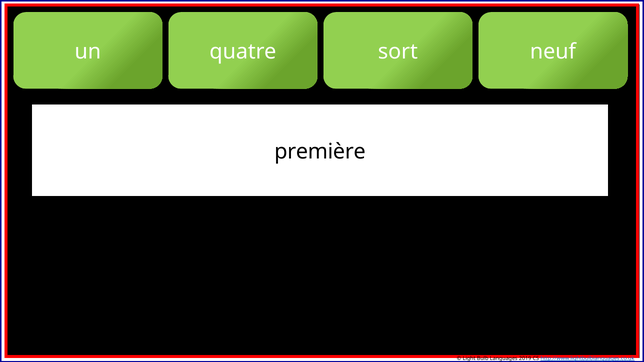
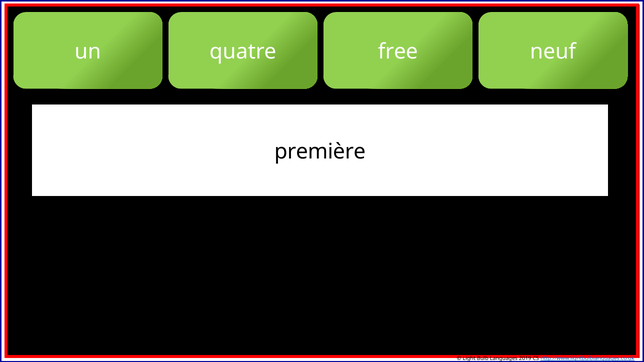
sort: sort -> free
